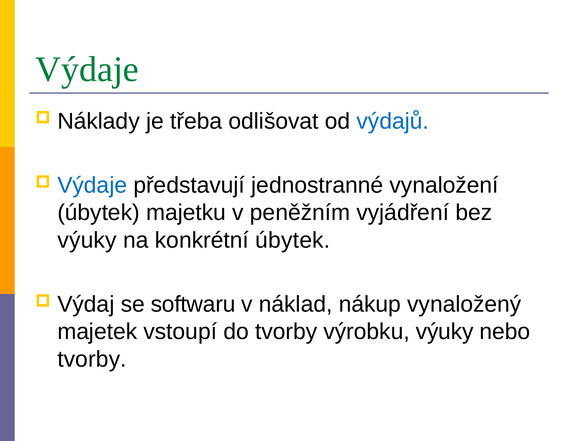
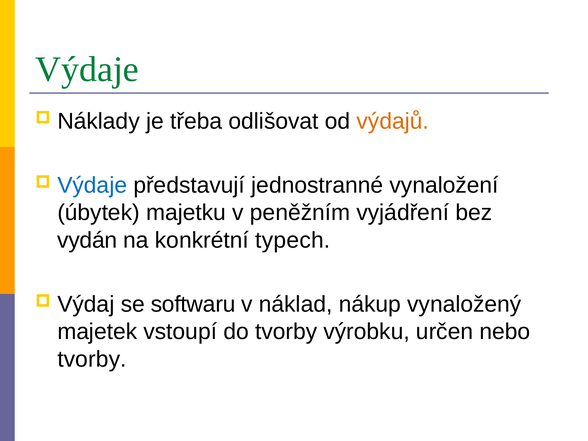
výdajů colour: blue -> orange
výuky at (87, 240): výuky -> vydán
konkrétní úbytek: úbytek -> typech
výrobku výuky: výuky -> určen
